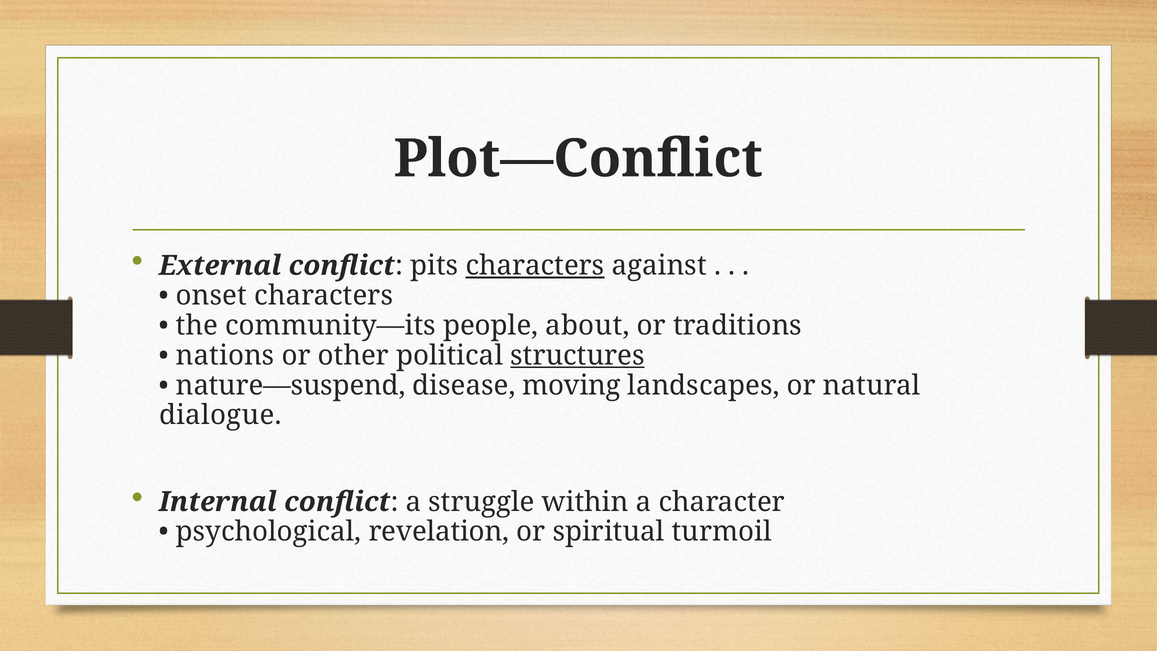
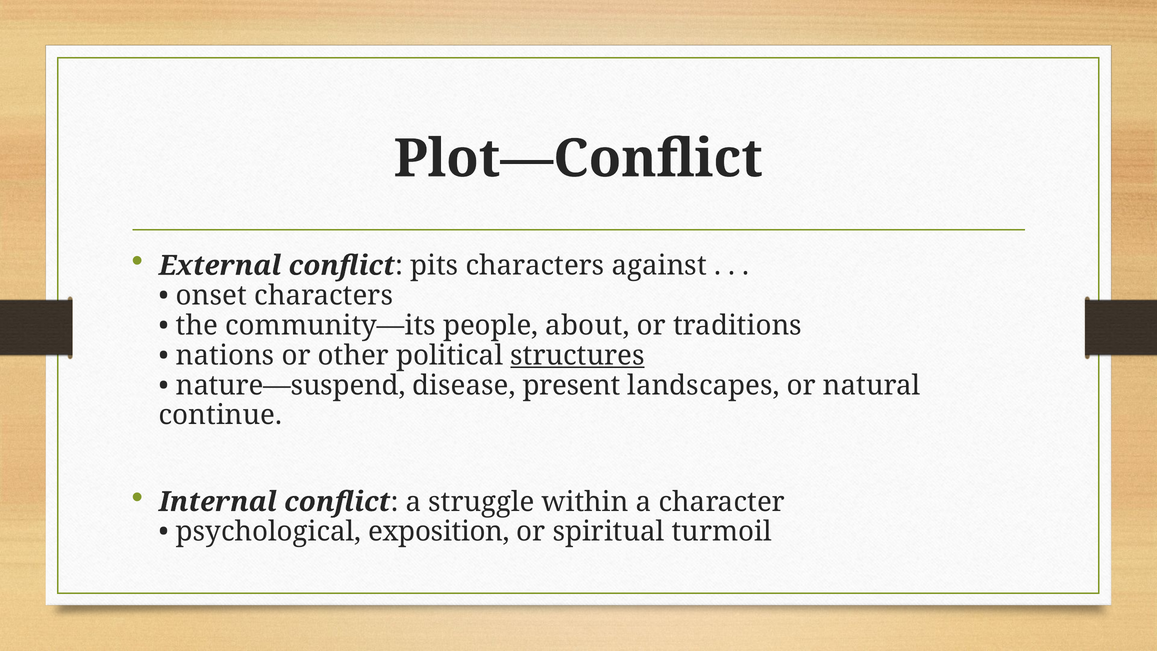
characters at (535, 266) underline: present -> none
moving: moving -> present
dialogue: dialogue -> continue
revelation: revelation -> exposition
